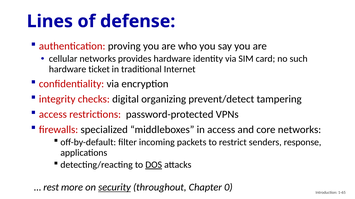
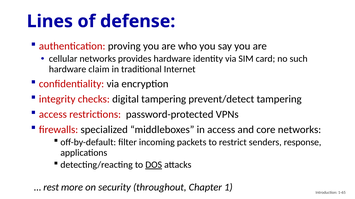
ticket: ticket -> claim
digital organizing: organizing -> tampering
security underline: present -> none
0: 0 -> 1
